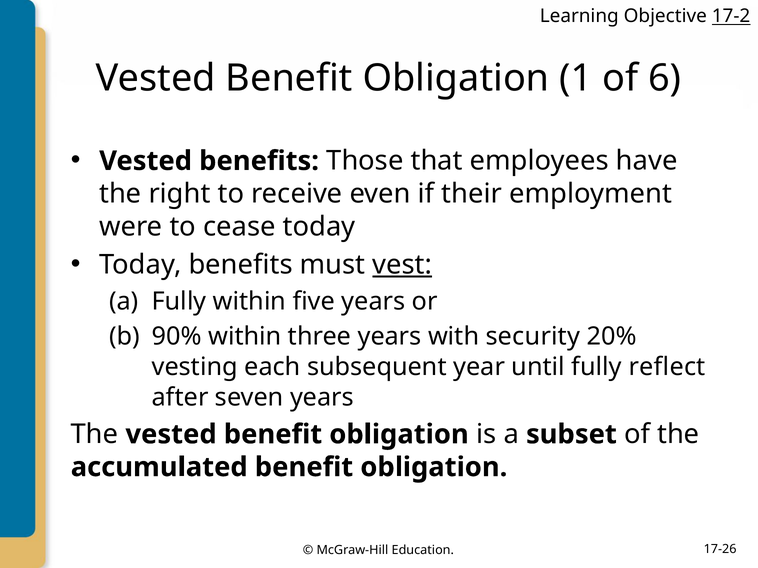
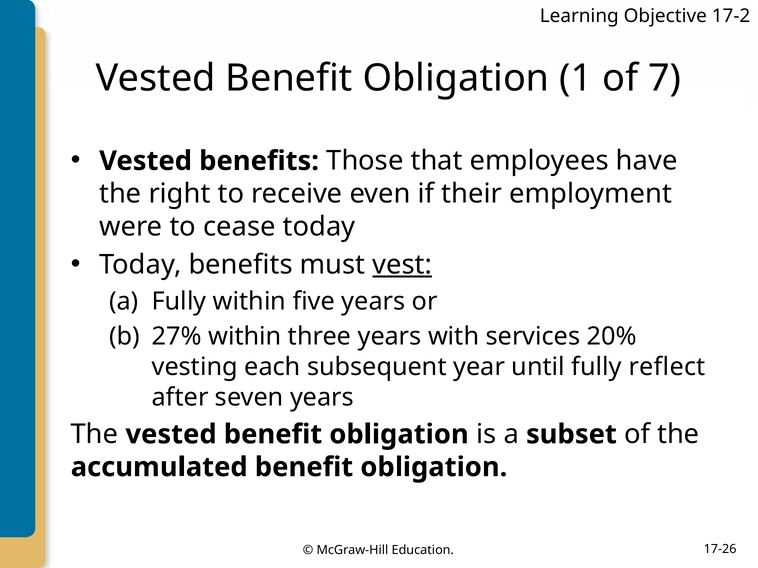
17-2 underline: present -> none
6: 6 -> 7
90%: 90% -> 27%
security: security -> services
